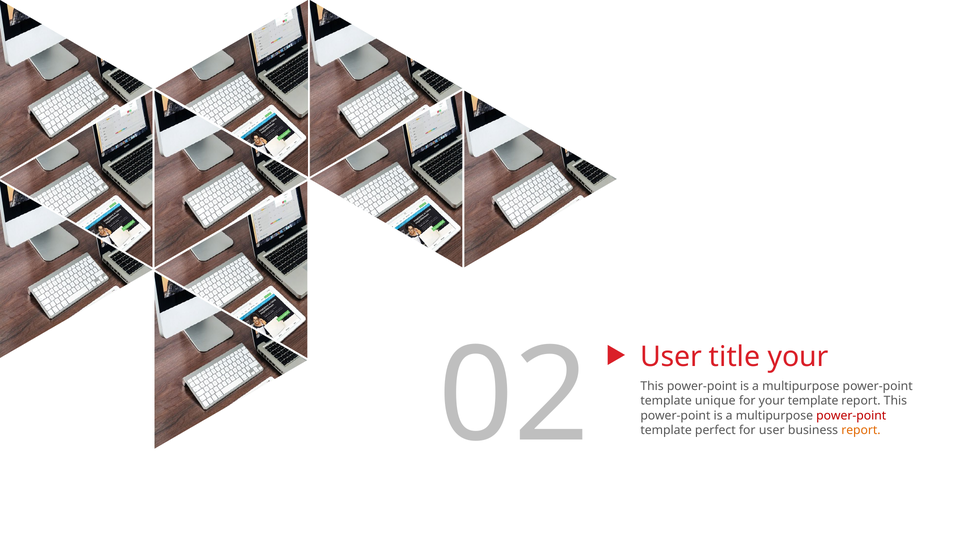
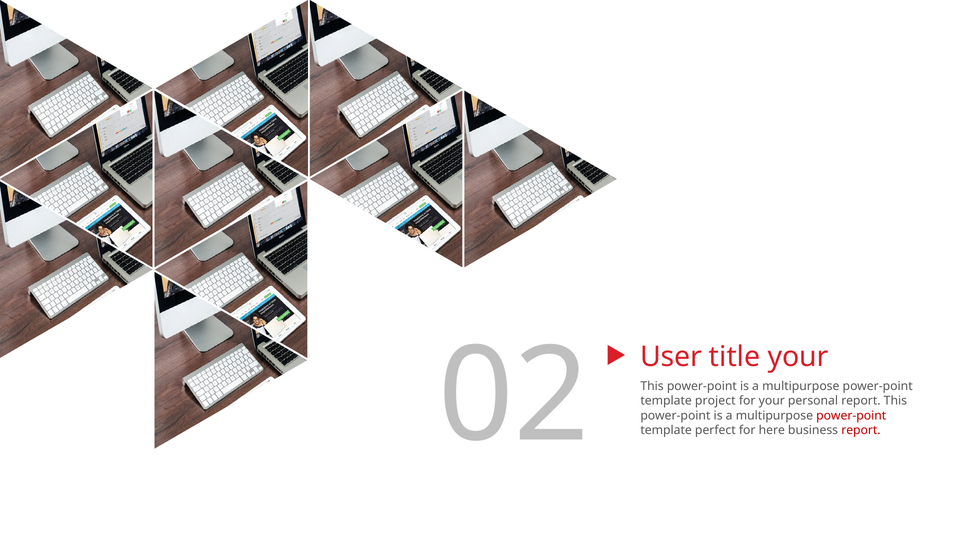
unique: unique -> project
your template: template -> personal
for user: user -> here
report at (861, 431) colour: orange -> red
